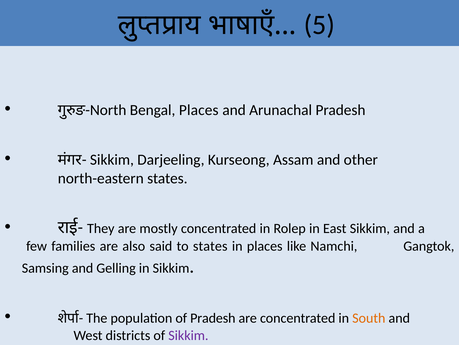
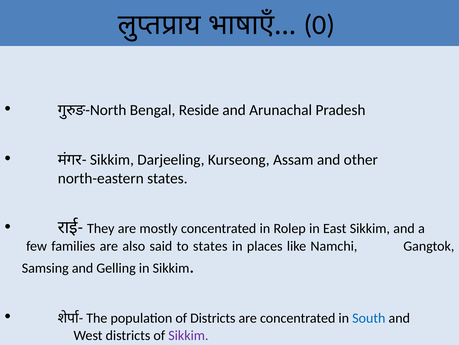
5: 5 -> 0
Bengal Places: Places -> Reside
of Pradesh: Pradesh -> Districts
South colour: orange -> blue
